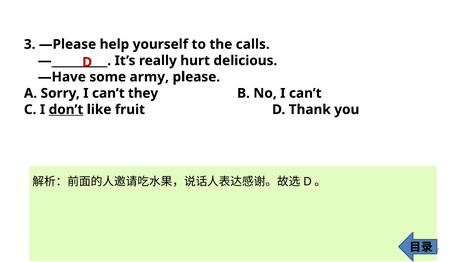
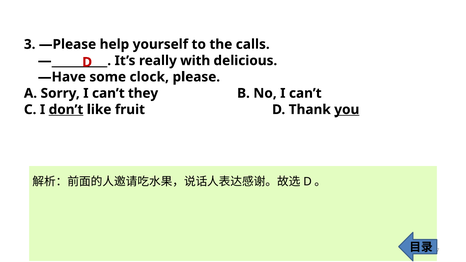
hurt: hurt -> with
army: army -> clock
you underline: none -> present
